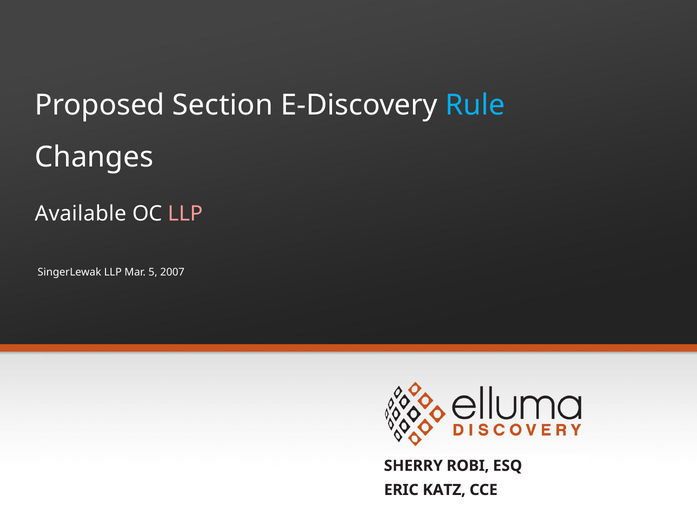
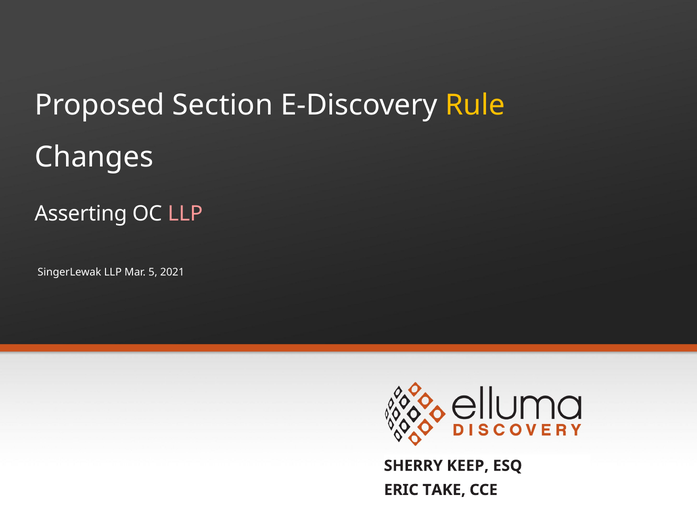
Rule colour: light blue -> yellow
Available: Available -> Asserting
2007: 2007 -> 2021
ROBI: ROBI -> KEEP
KATZ: KATZ -> TAKE
